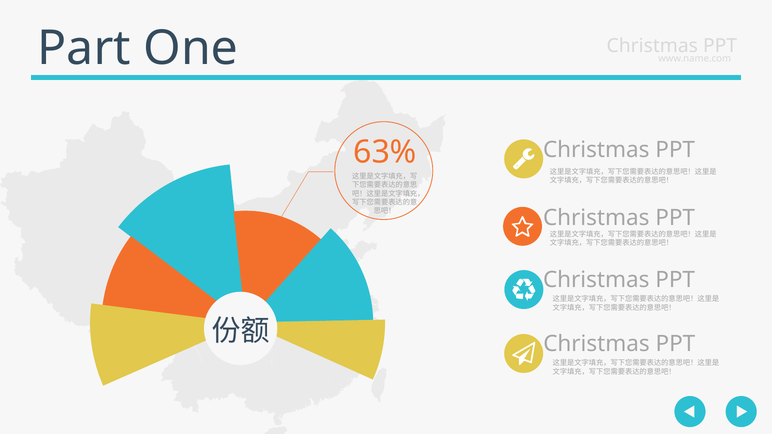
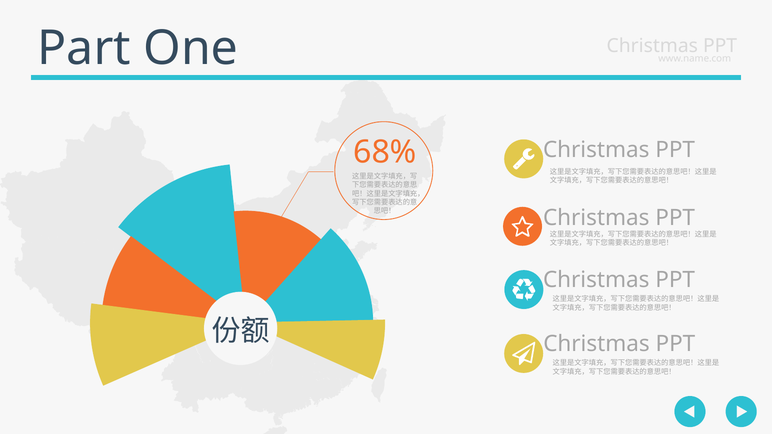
63%: 63% -> 68%
